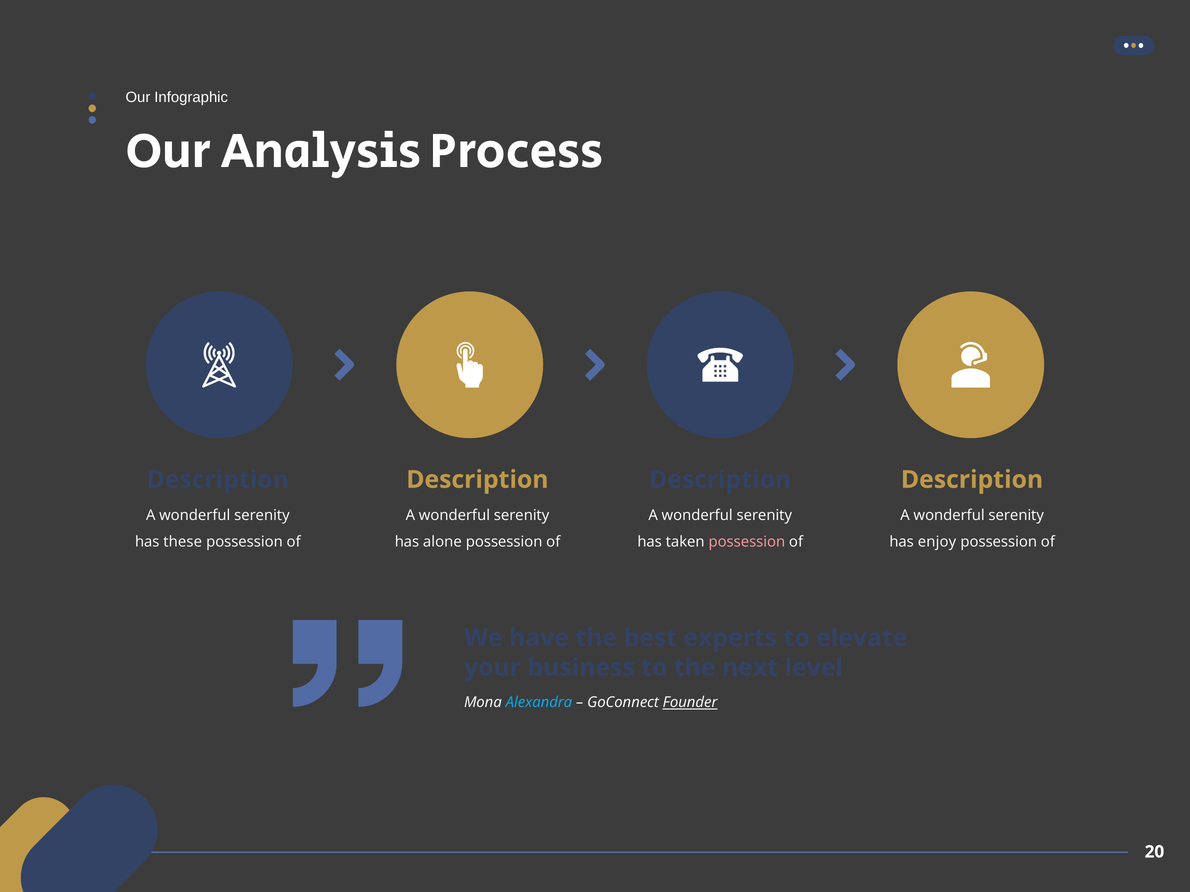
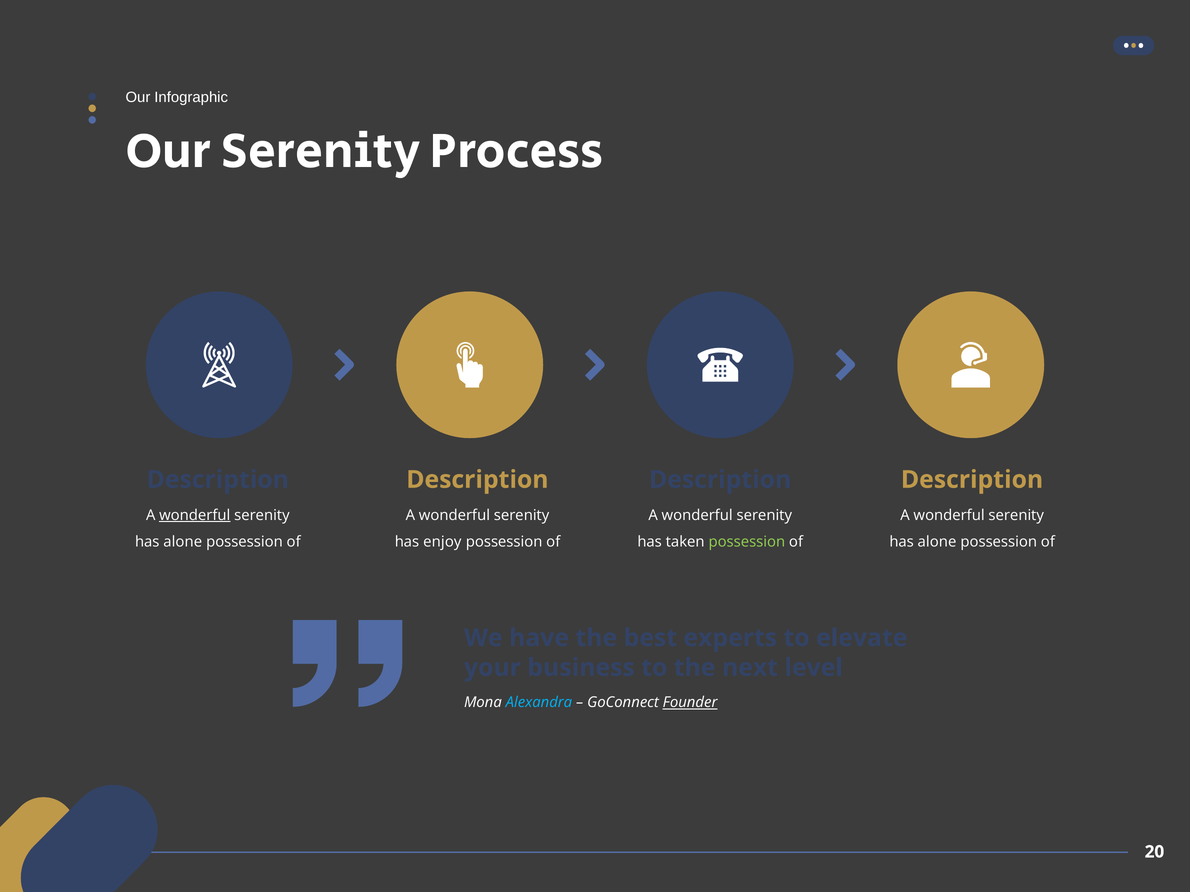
Our Analysis: Analysis -> Serenity
wonderful at (195, 516) underline: none -> present
these at (183, 542): these -> alone
alone: alone -> enjoy
possession at (747, 542) colour: pink -> light green
enjoy at (937, 542): enjoy -> alone
